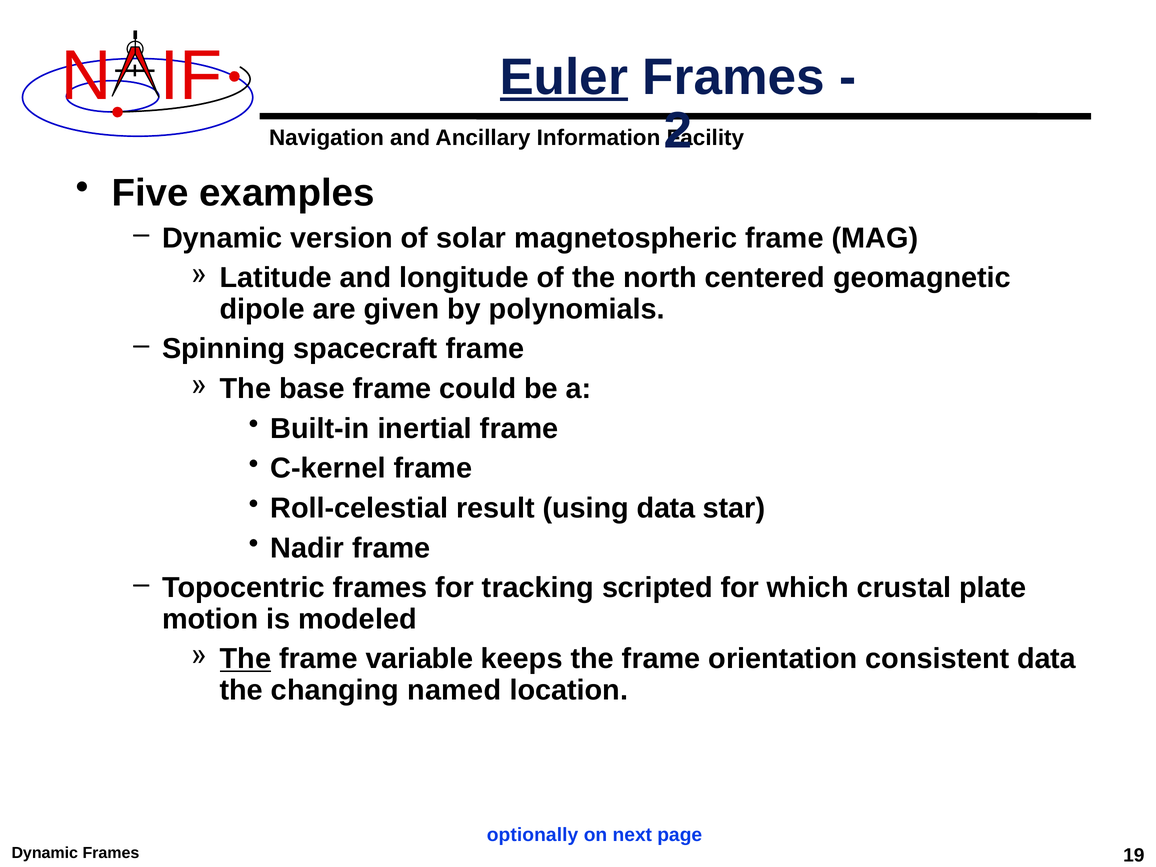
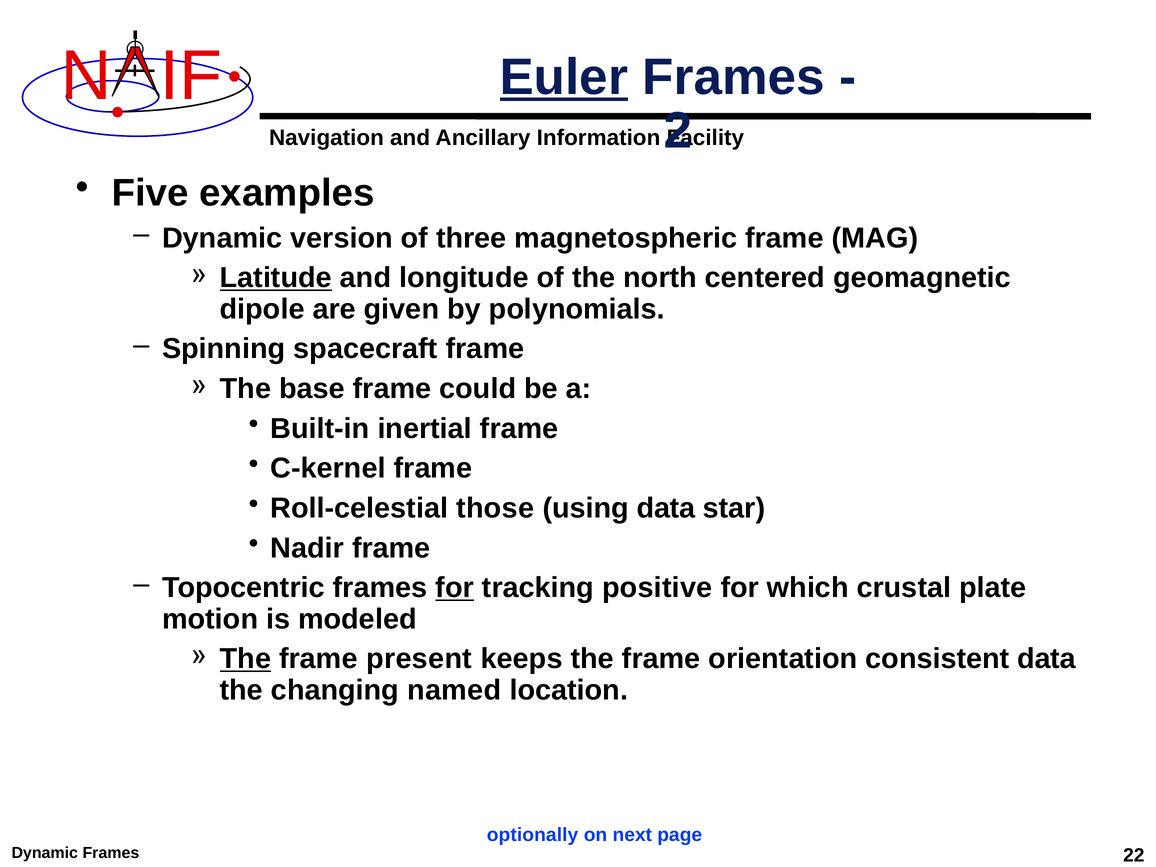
solar: solar -> three
Latitude underline: none -> present
result: result -> those
for at (455, 588) underline: none -> present
scripted: scripted -> positive
variable: variable -> present
19: 19 -> 22
